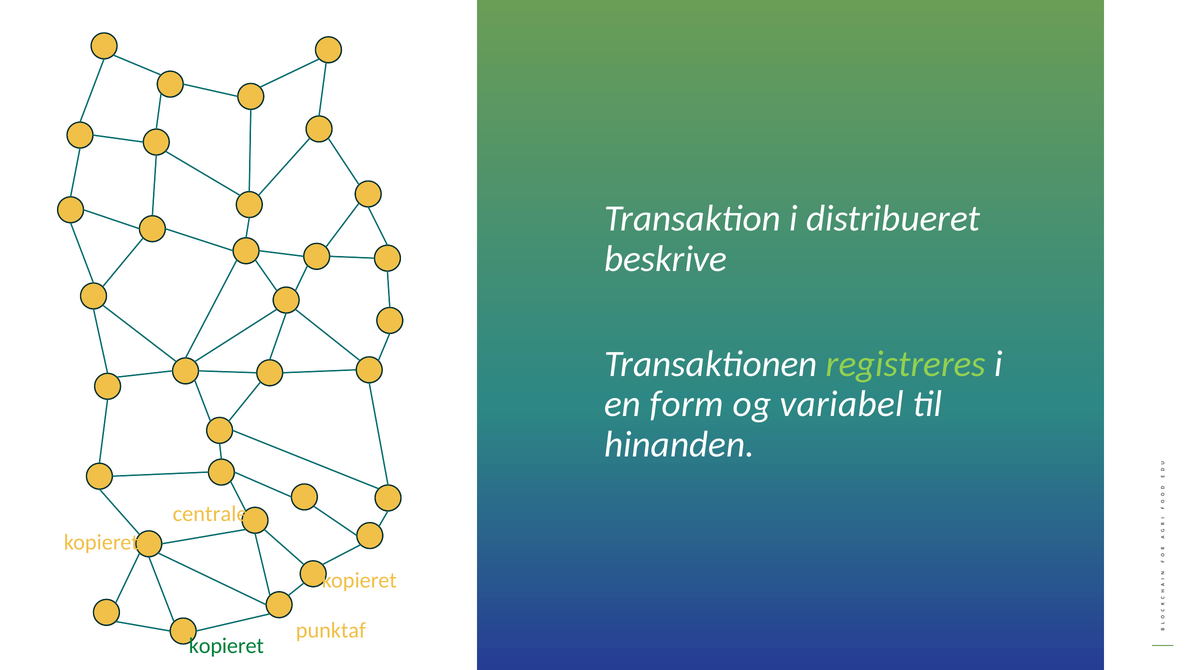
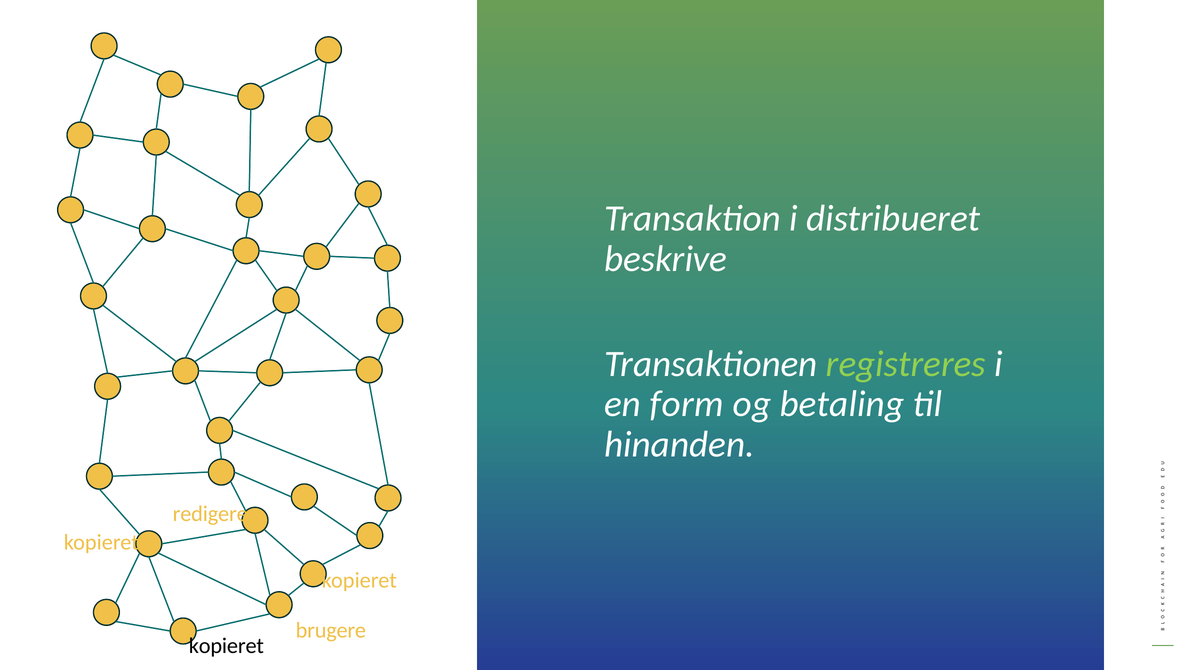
variabel: variabel -> betaling
centrale: centrale -> redigere
punktaf: punktaf -> brugere
kopieret at (226, 646) colour: green -> black
